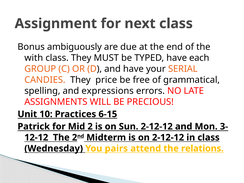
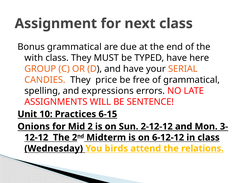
Bonus ambiguously: ambiguously -> grammatical
each: each -> here
PRECIOUS: PRECIOUS -> SENTENCE
Patrick: Patrick -> Onions
on 2-12-12: 2-12-12 -> 6-12-12
pairs: pairs -> birds
